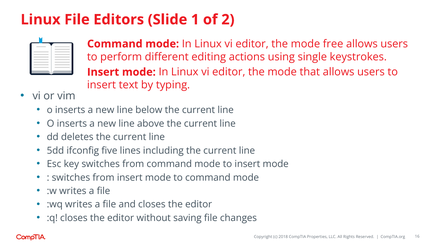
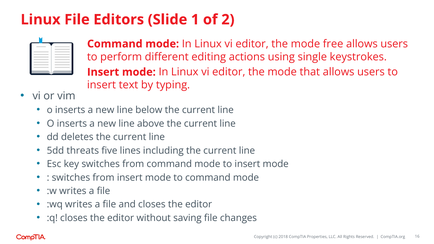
ifconfig: ifconfig -> threats
